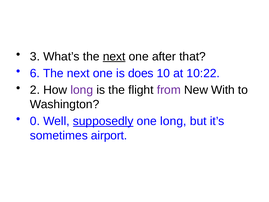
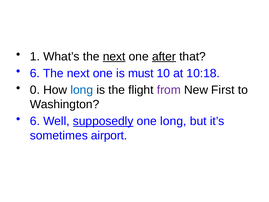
3: 3 -> 1
after underline: none -> present
does: does -> must
10:22: 10:22 -> 10:18
2: 2 -> 0
long at (82, 90) colour: purple -> blue
With: With -> First
0 at (35, 121): 0 -> 6
